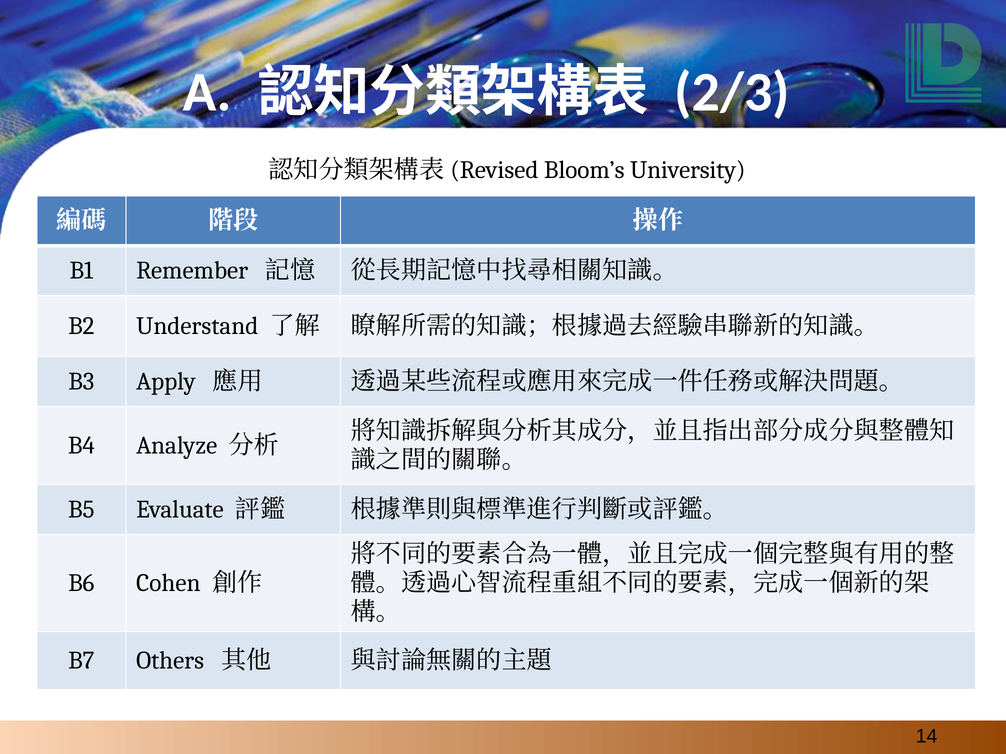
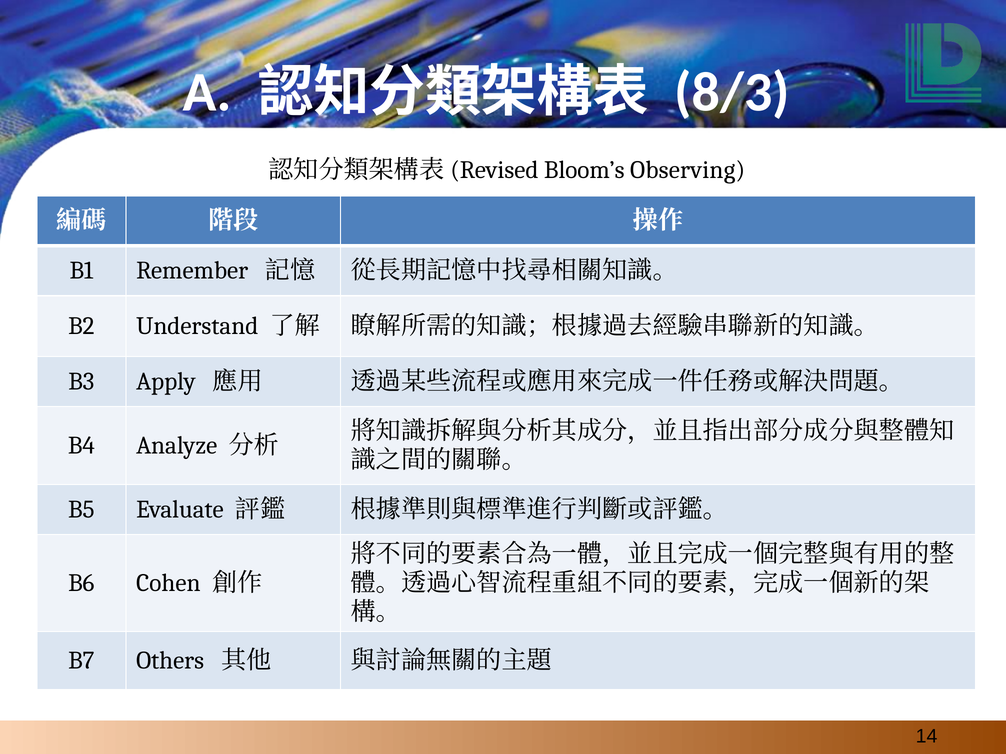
2/3: 2/3 -> 8/3
University: University -> Observing
